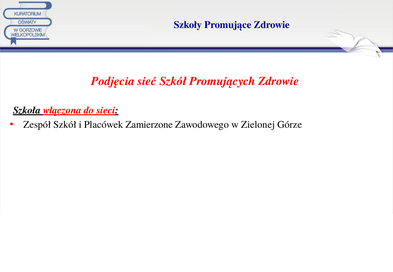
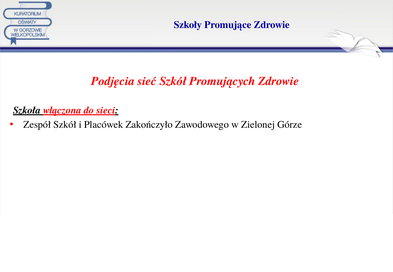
Zamierzone: Zamierzone -> Zakończyło
